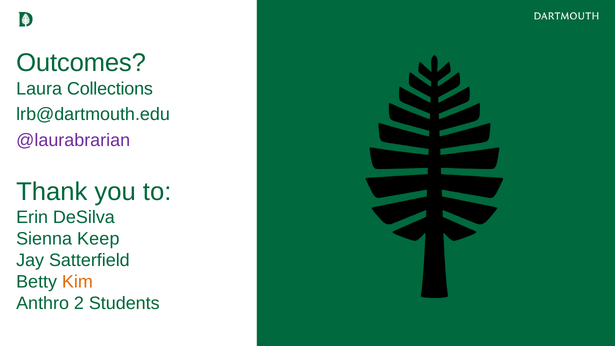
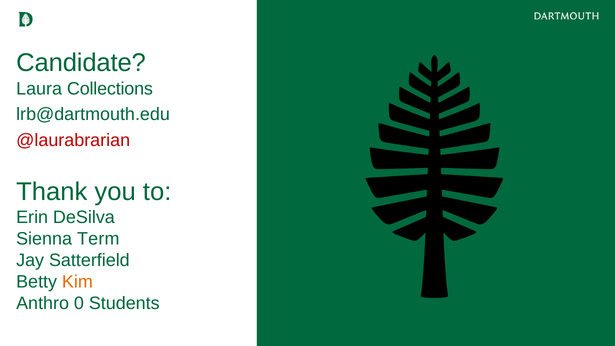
Outcomes: Outcomes -> Candidate
@laurabrarian colour: purple -> red
Keep: Keep -> Term
2: 2 -> 0
